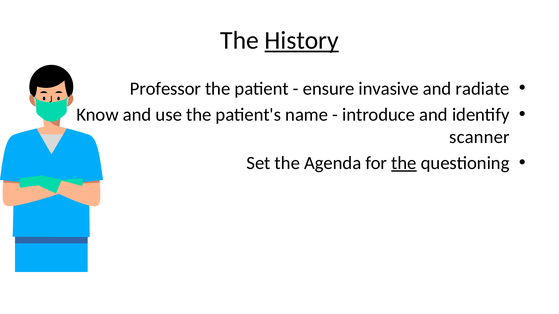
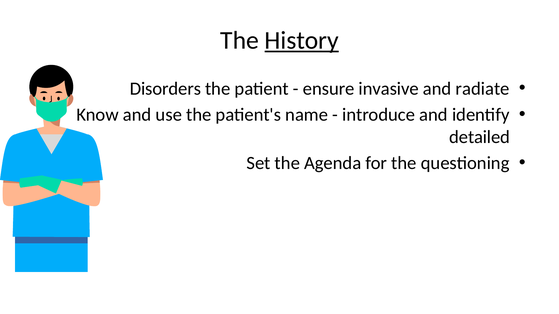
Professor: Professor -> Disorders
scanner: scanner -> detailed
the at (404, 163) underline: present -> none
